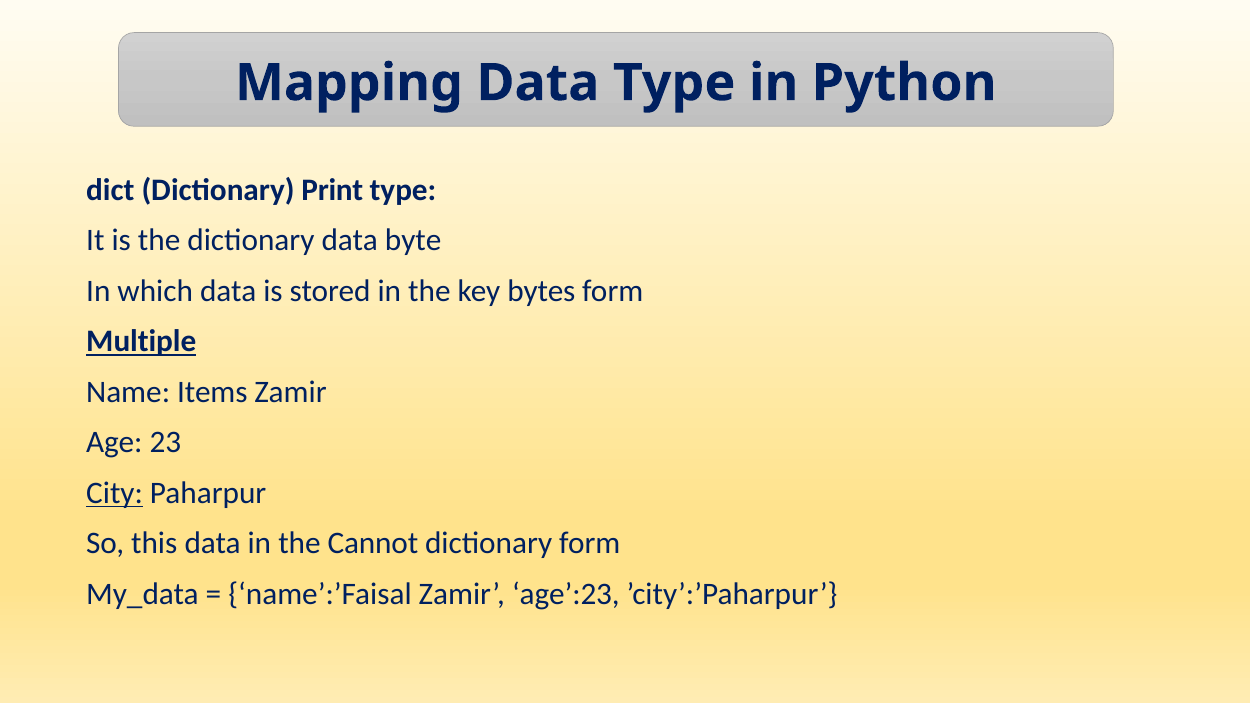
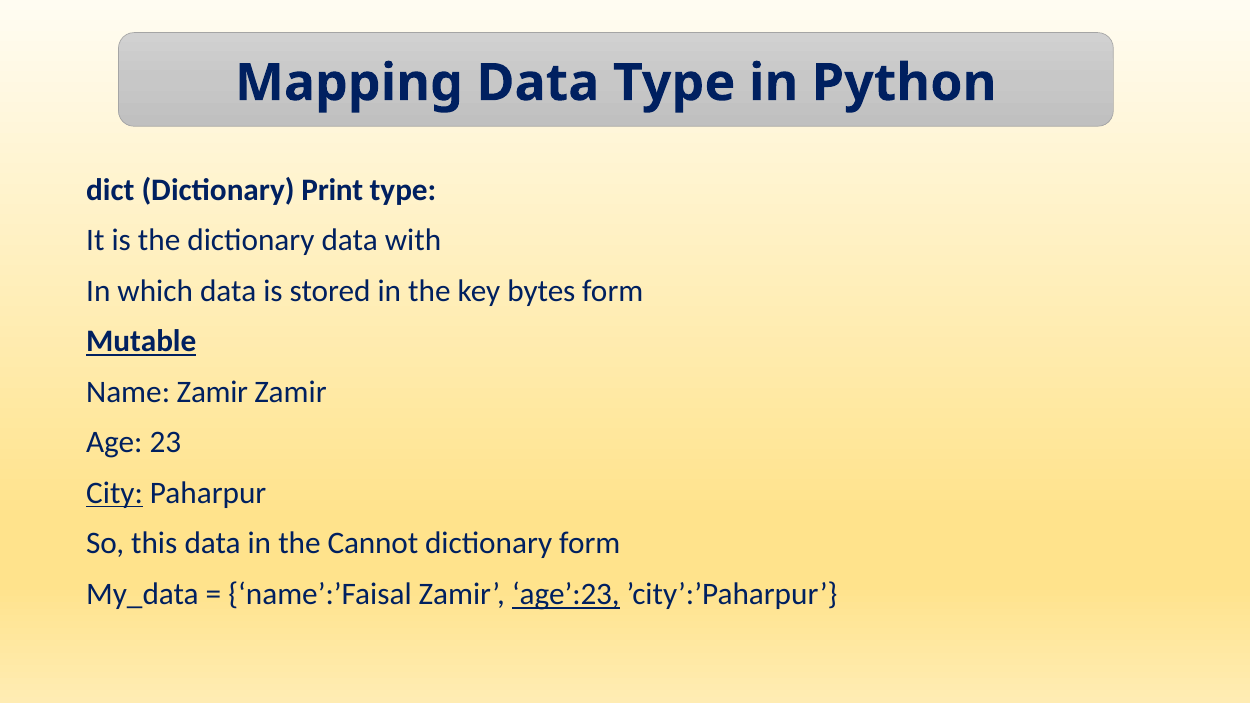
byte: byte -> with
Multiple: Multiple -> Mutable
Name Items: Items -> Zamir
age’:23 underline: none -> present
